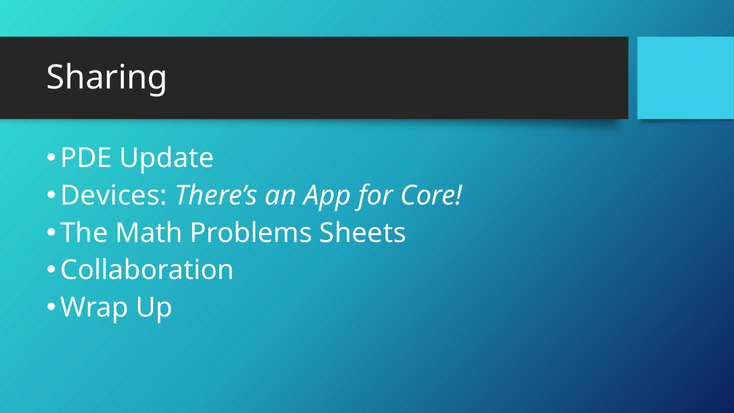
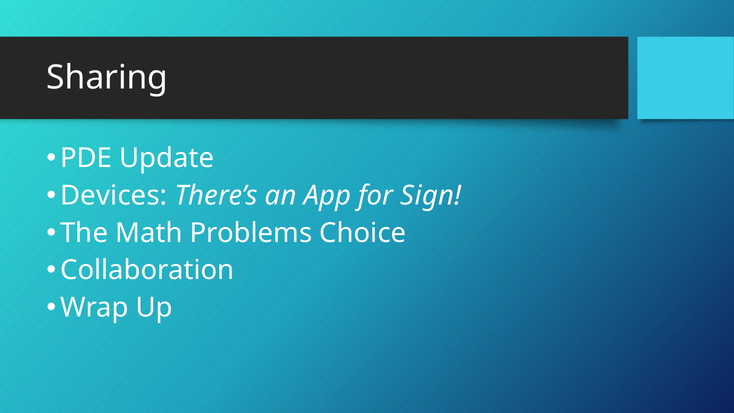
Core: Core -> Sign
Sheets: Sheets -> Choice
